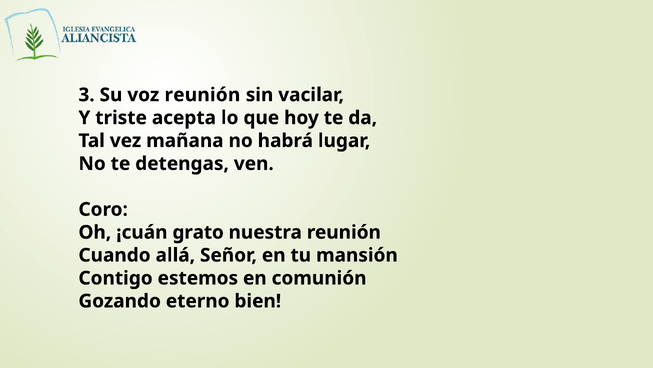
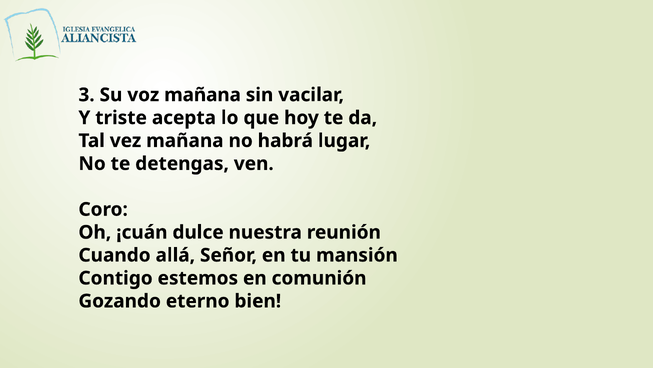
voz reunión: reunión -> mañana
grato: grato -> dulce
